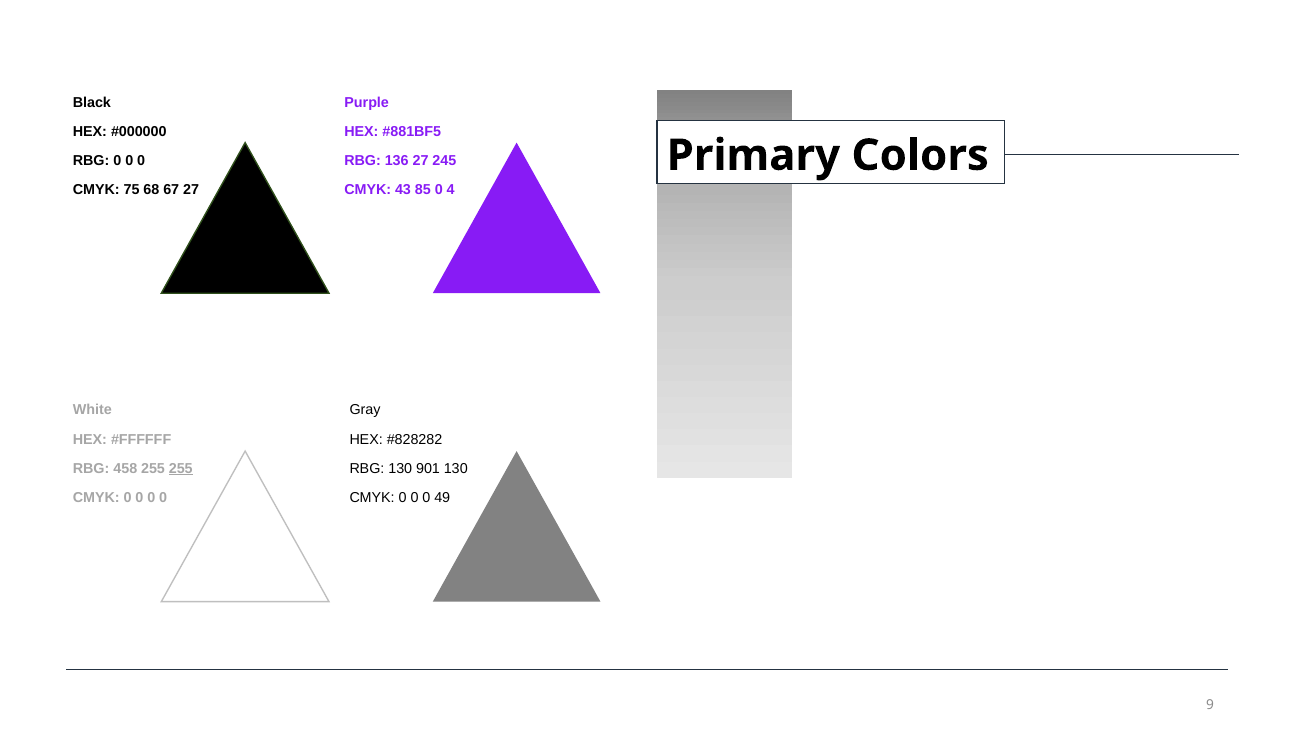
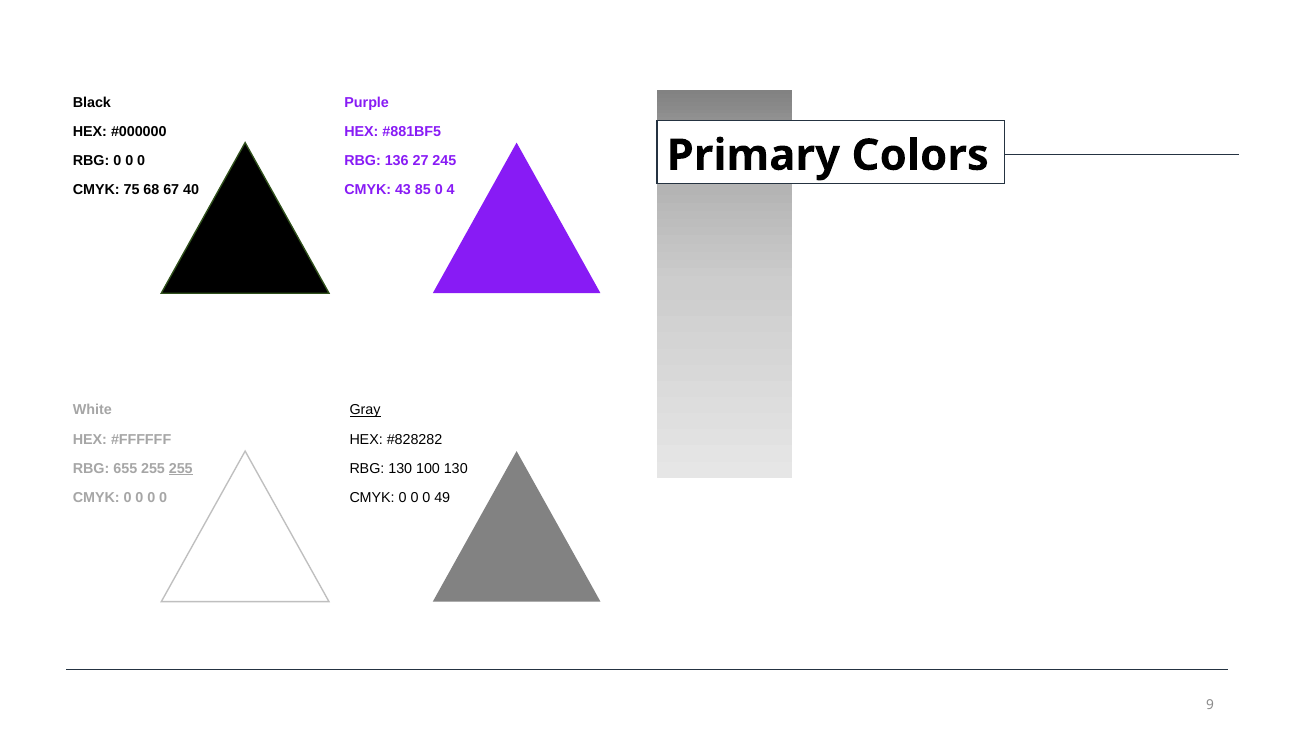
67 27: 27 -> 40
Gray underline: none -> present
458: 458 -> 655
901: 901 -> 100
